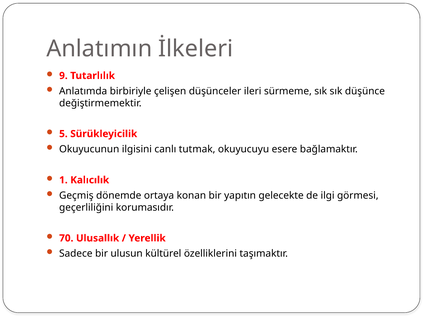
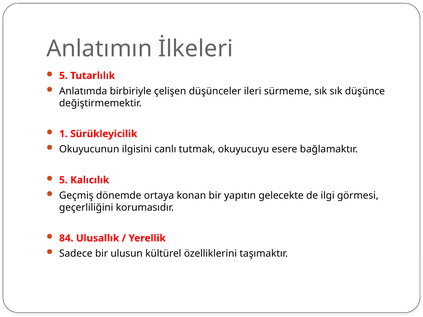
9 at (63, 76): 9 -> 5
5: 5 -> 1
1 at (63, 180): 1 -> 5
70: 70 -> 84
